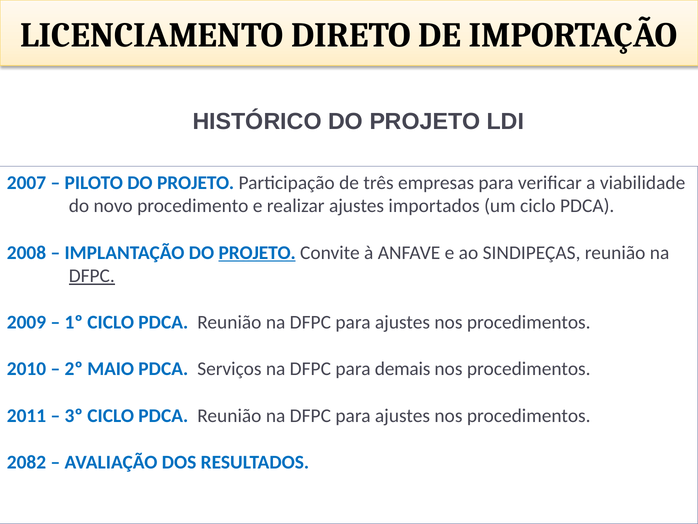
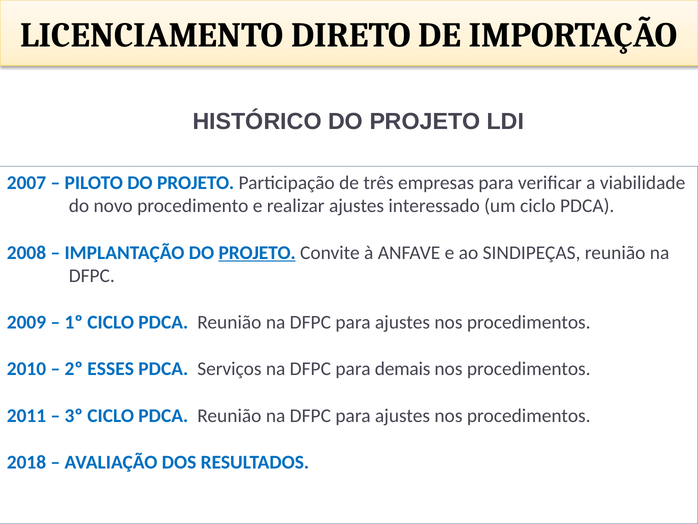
importados: importados -> interessado
DFPC at (92, 276) underline: present -> none
MAIO: MAIO -> ESSES
2082: 2082 -> 2018
